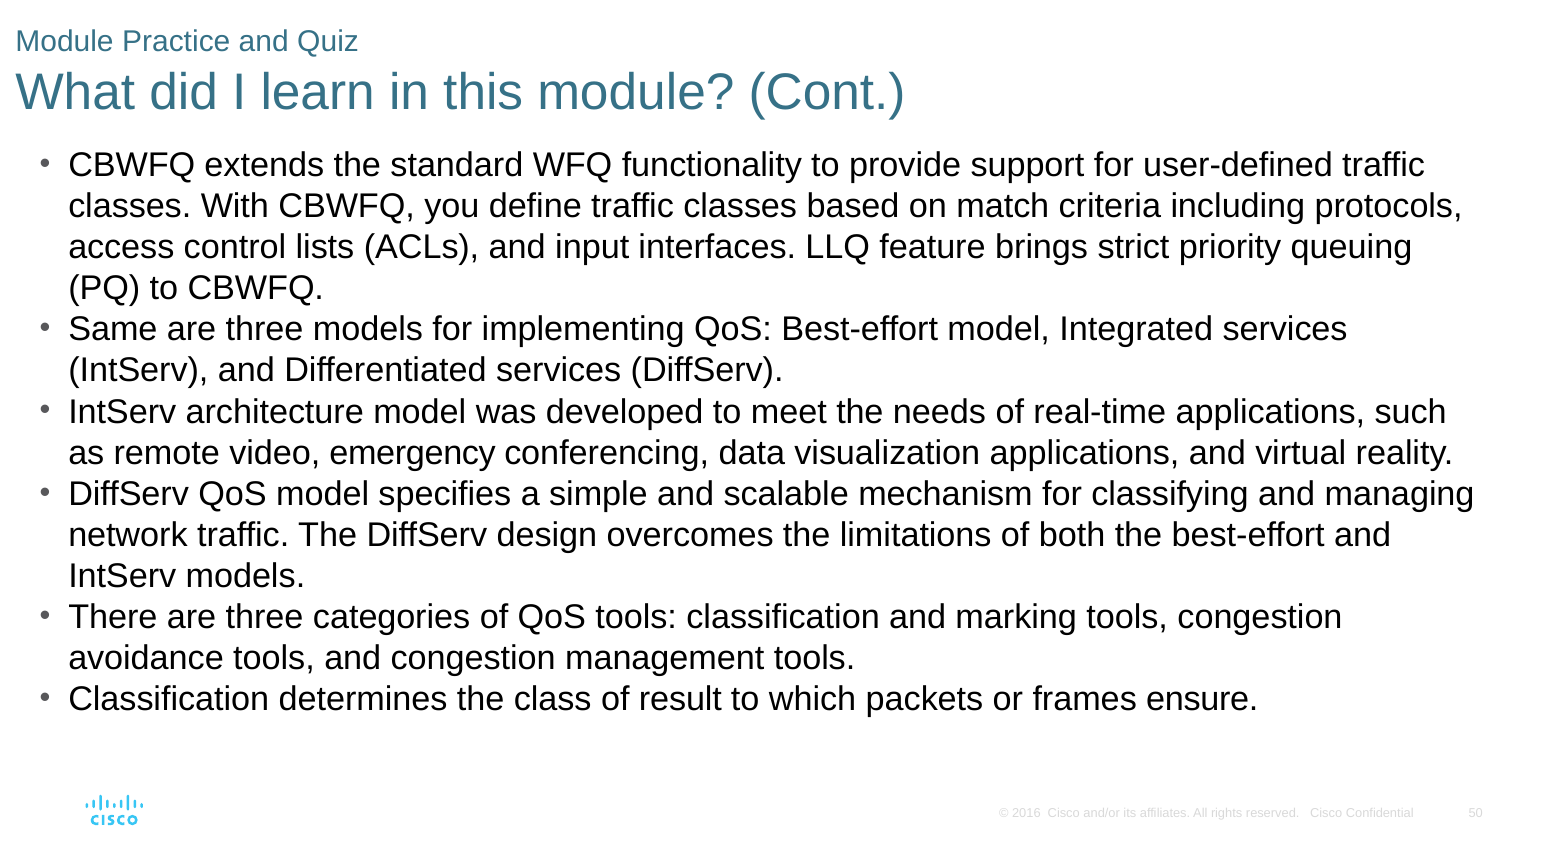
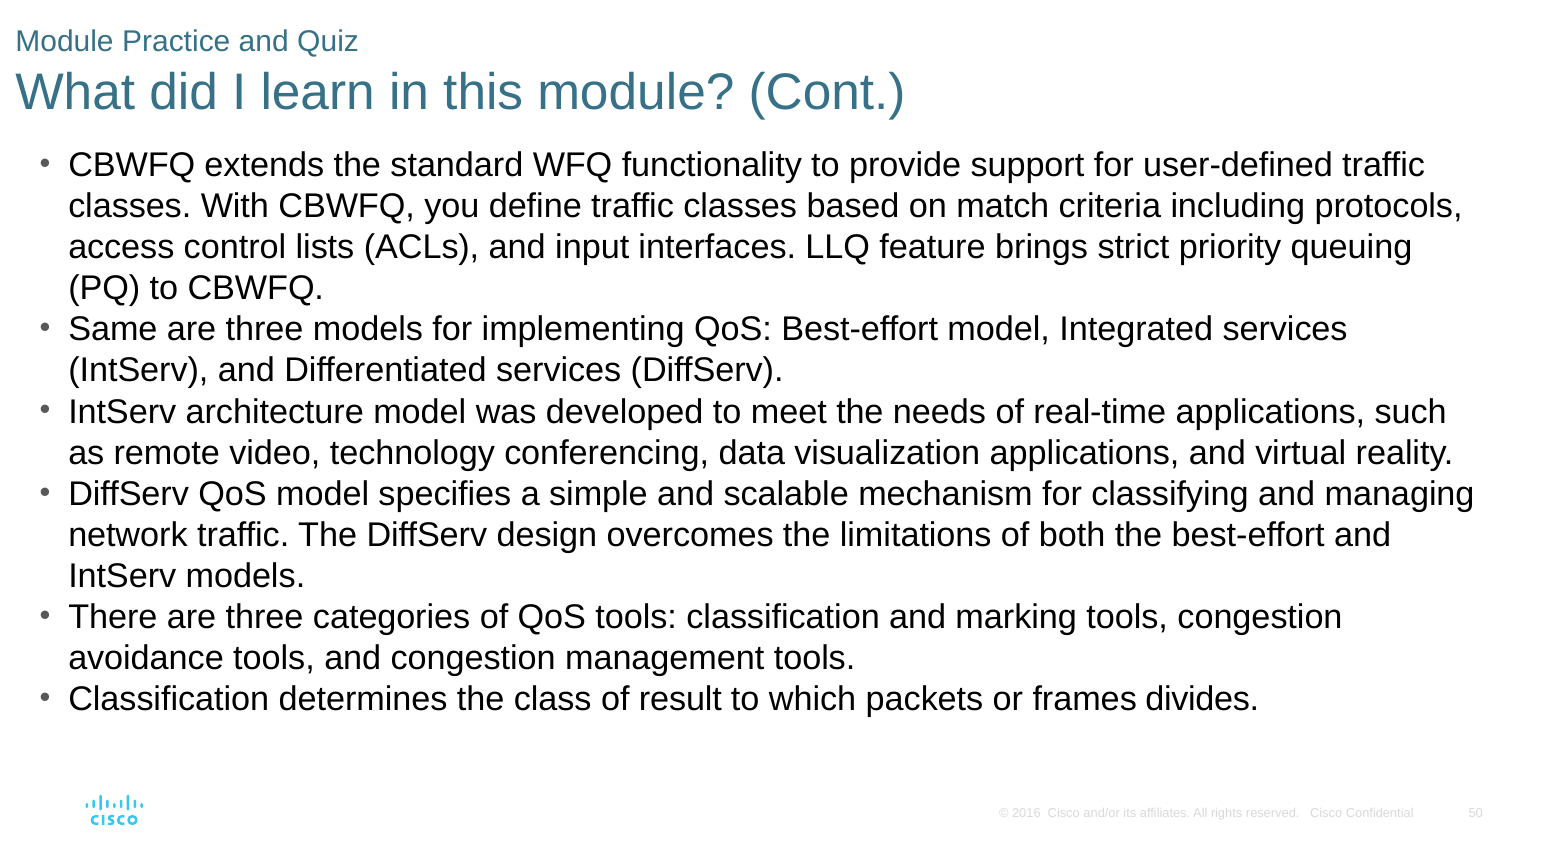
emergency: emergency -> technology
ensure: ensure -> divides
